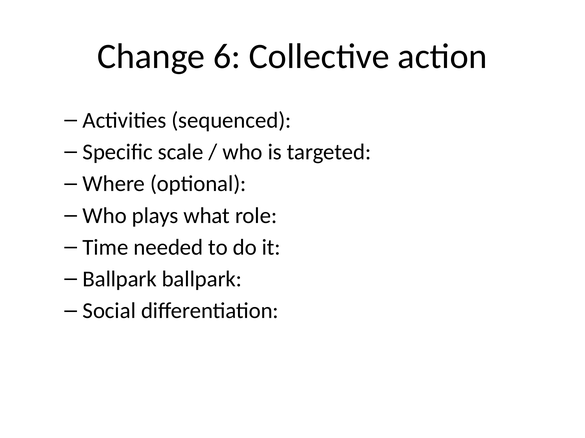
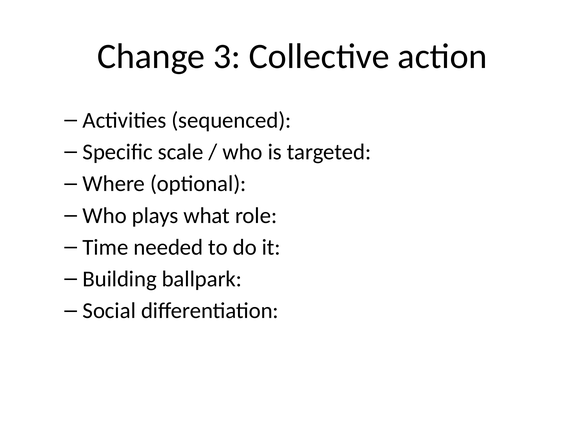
6: 6 -> 3
Ballpark at (120, 280): Ballpark -> Building
